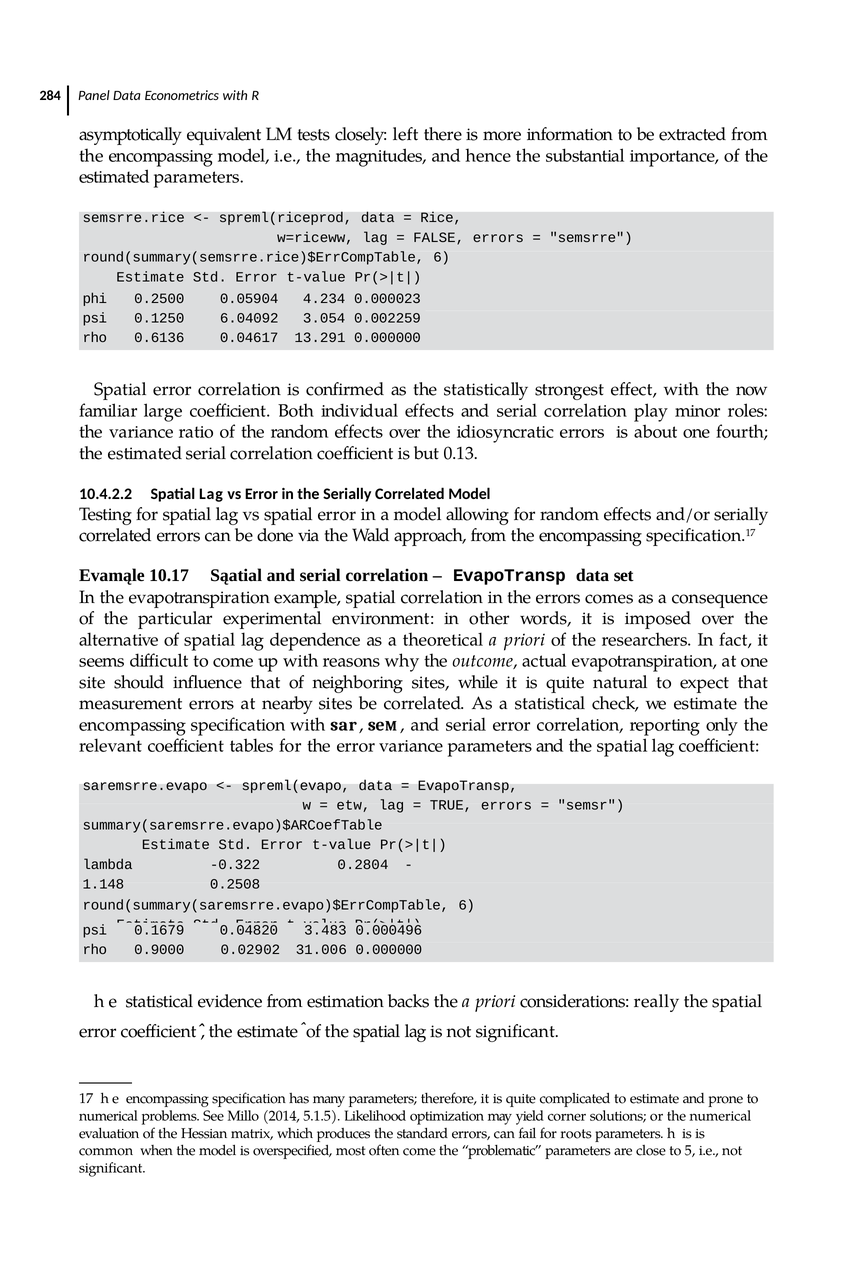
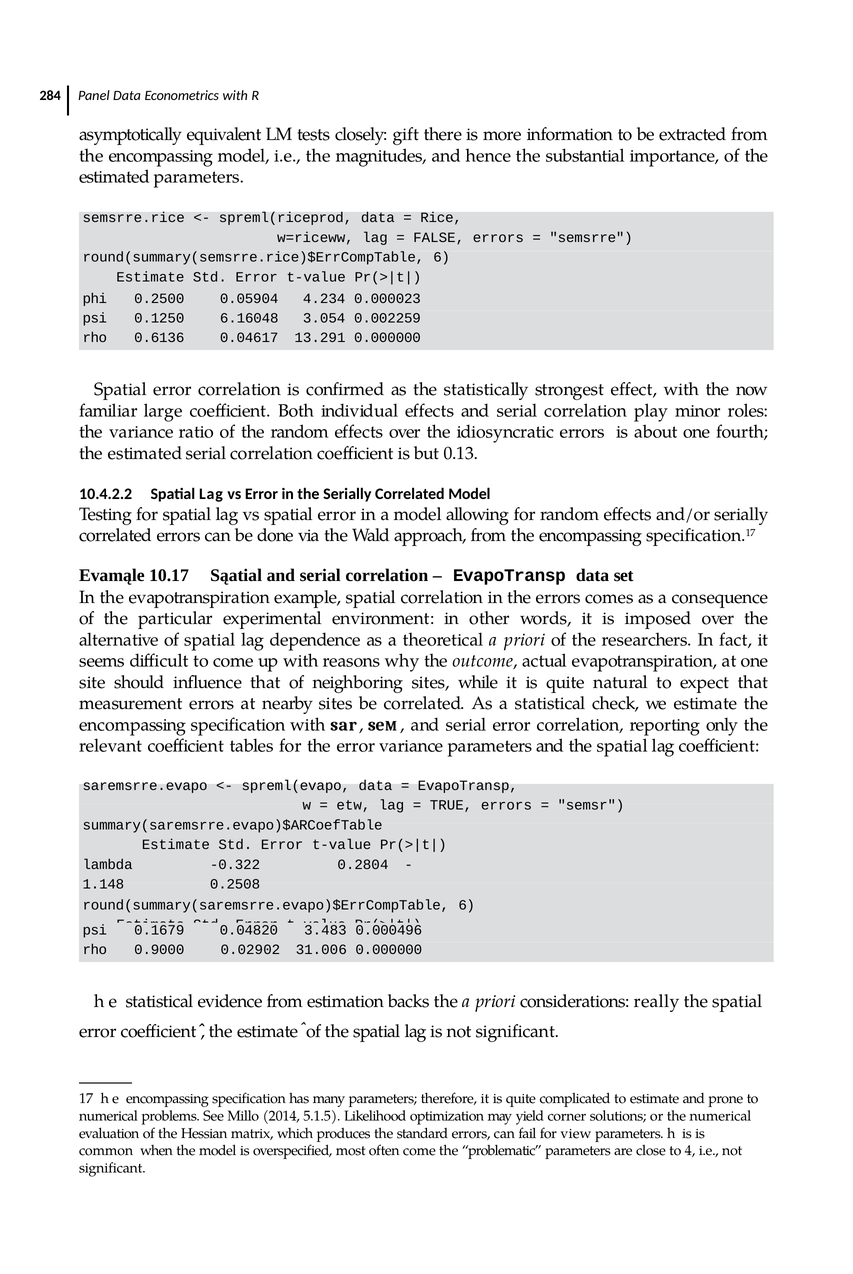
left: left -> gift
6.04092: 6.04092 -> 6.16048
roots: roots -> view
5: 5 -> 4
